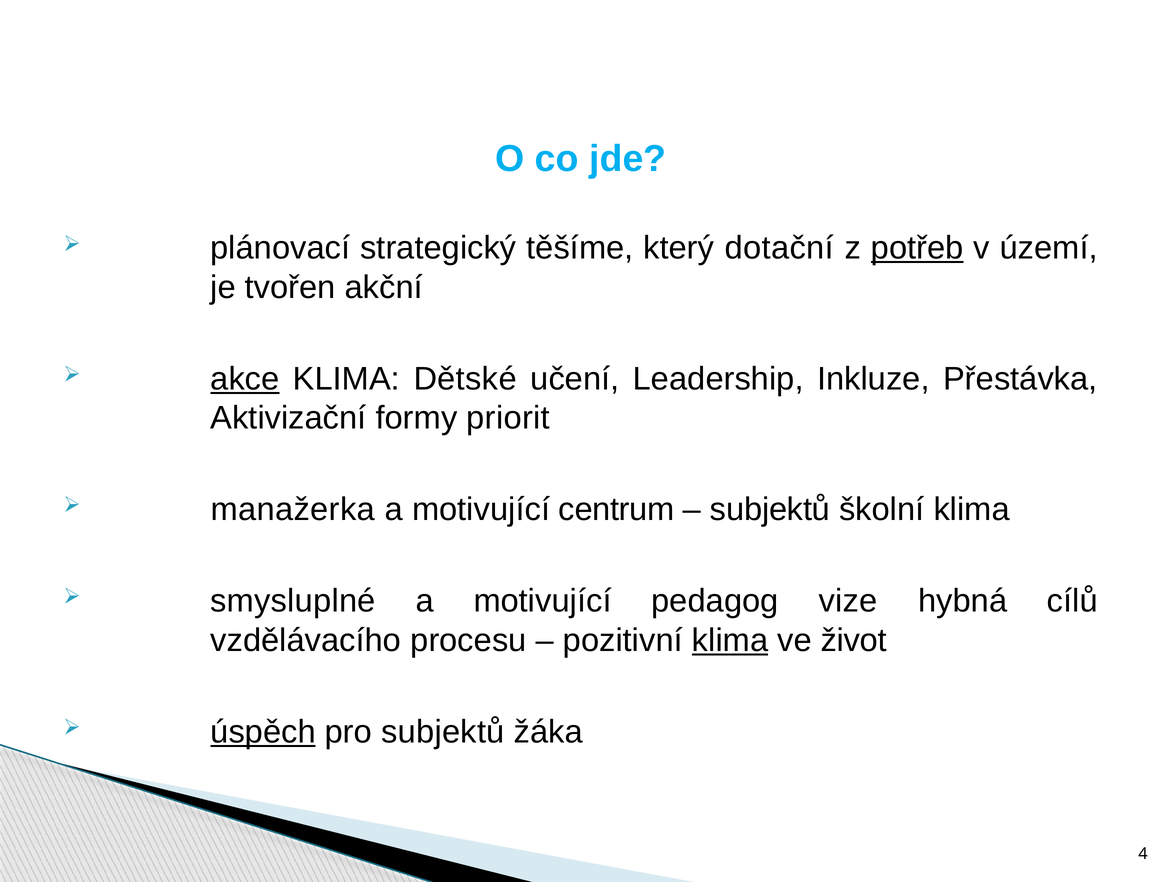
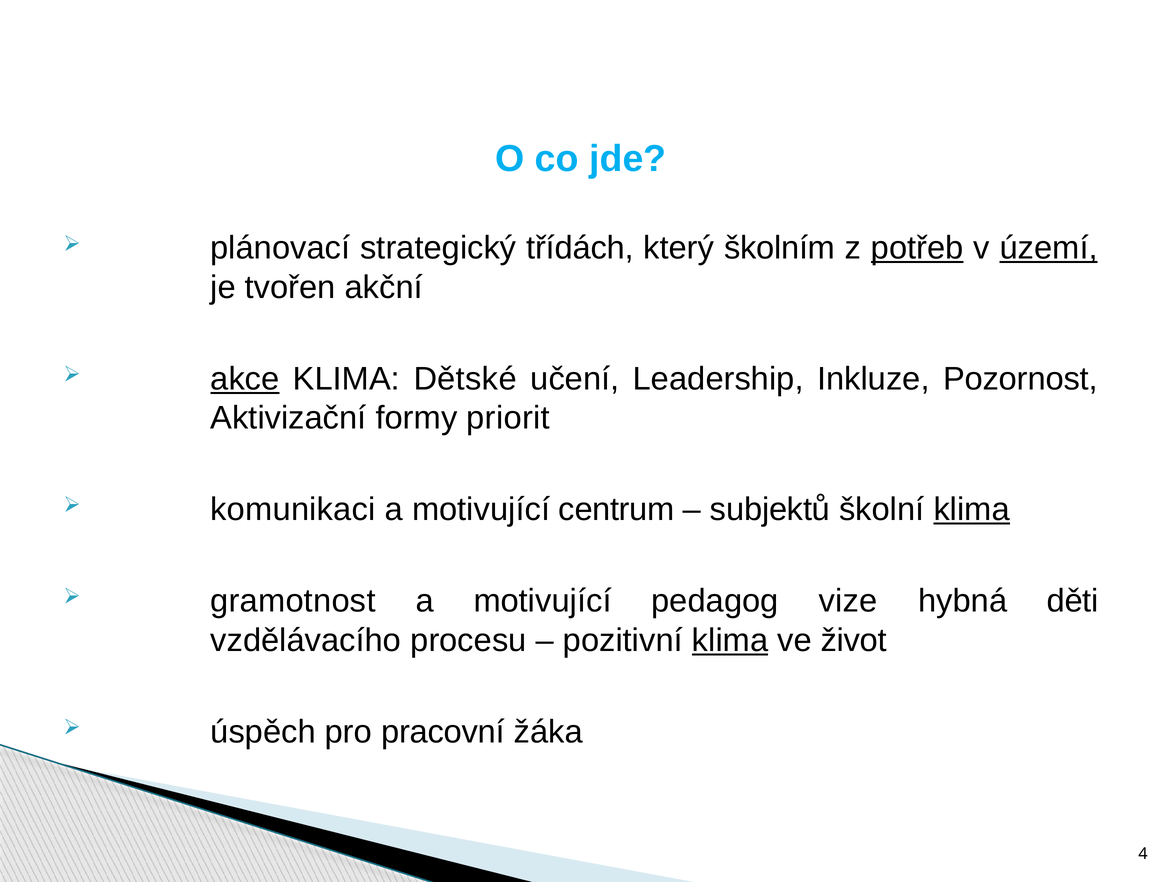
těšíme: těšíme -> třídách
dotační: dotační -> školním
území underline: none -> present
Přestávka: Přestávka -> Pozornost
manažerka: manažerka -> komunikaci
klima at (972, 510) underline: none -> present
smysluplné: smysluplné -> gramotnost
cílů: cílů -> děti
úspěch underline: present -> none
pro subjektů: subjektů -> pracovní
